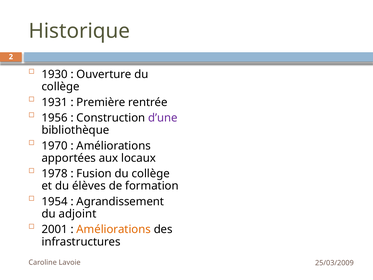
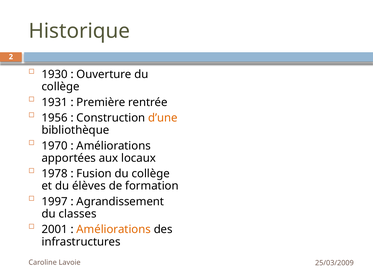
d’une colour: purple -> orange
1954: 1954 -> 1997
adjoint: adjoint -> classes
